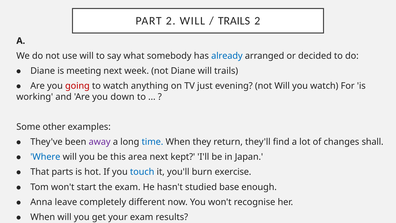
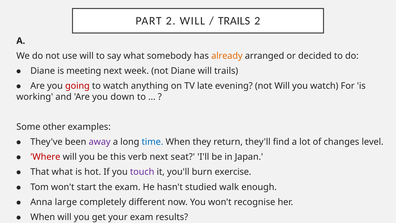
already colour: blue -> orange
just: just -> late
shall: shall -> level
Where colour: blue -> red
area: area -> verb
kept: kept -> seat
That parts: parts -> what
touch colour: blue -> purple
base: base -> walk
leave: leave -> large
